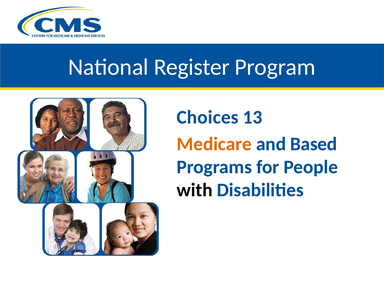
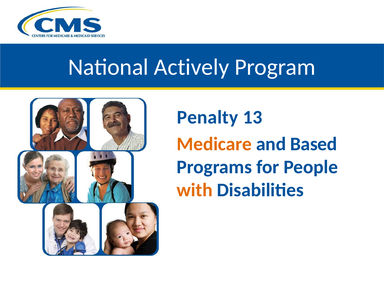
Register: Register -> Actively
Choices: Choices -> Penalty
with colour: black -> orange
